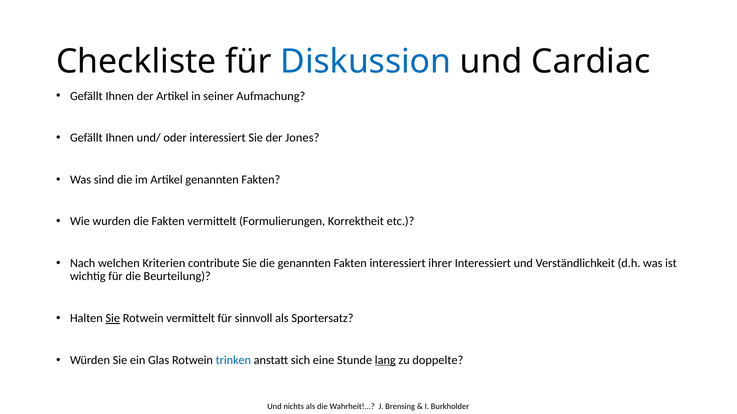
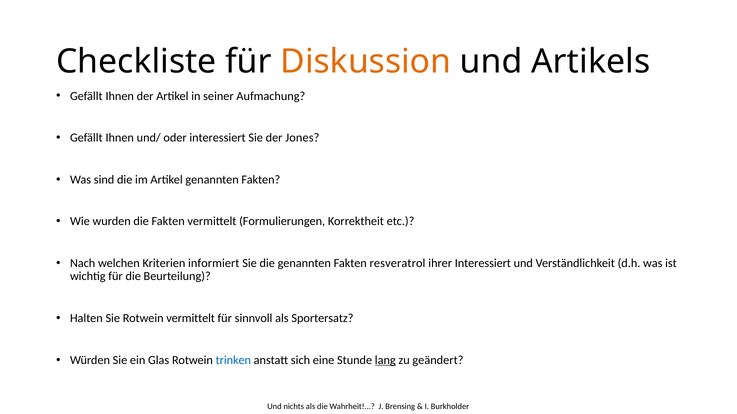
Diskussion colour: blue -> orange
Cardiac: Cardiac -> Artikels
contribute: contribute -> informiert
Fakten interessiert: interessiert -> resveratrol
Sie at (113, 319) underline: present -> none
doppelte: doppelte -> geändert
